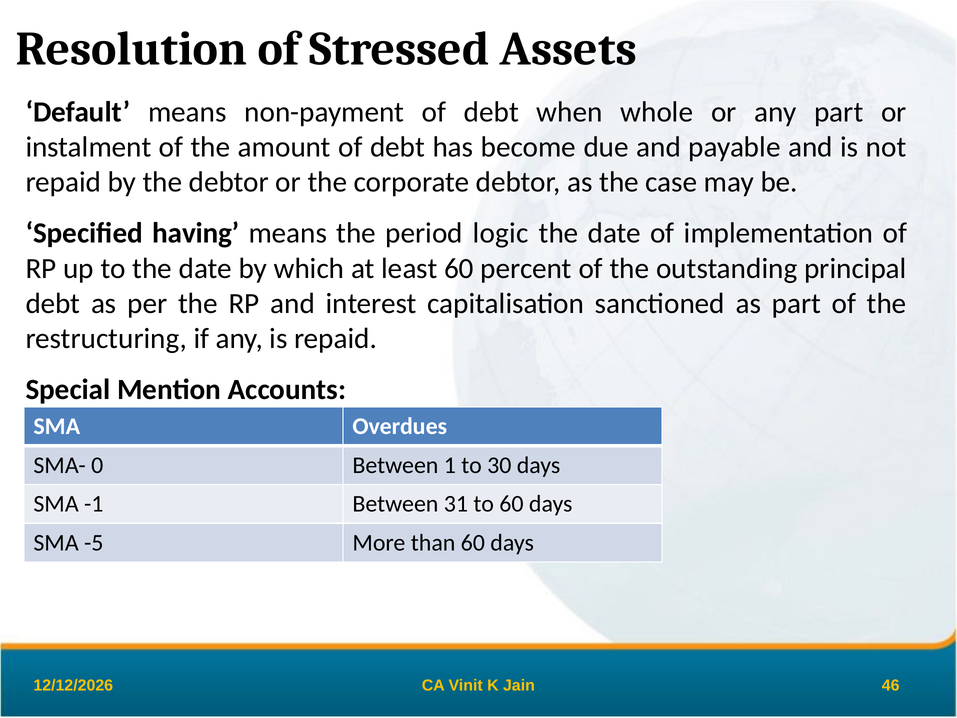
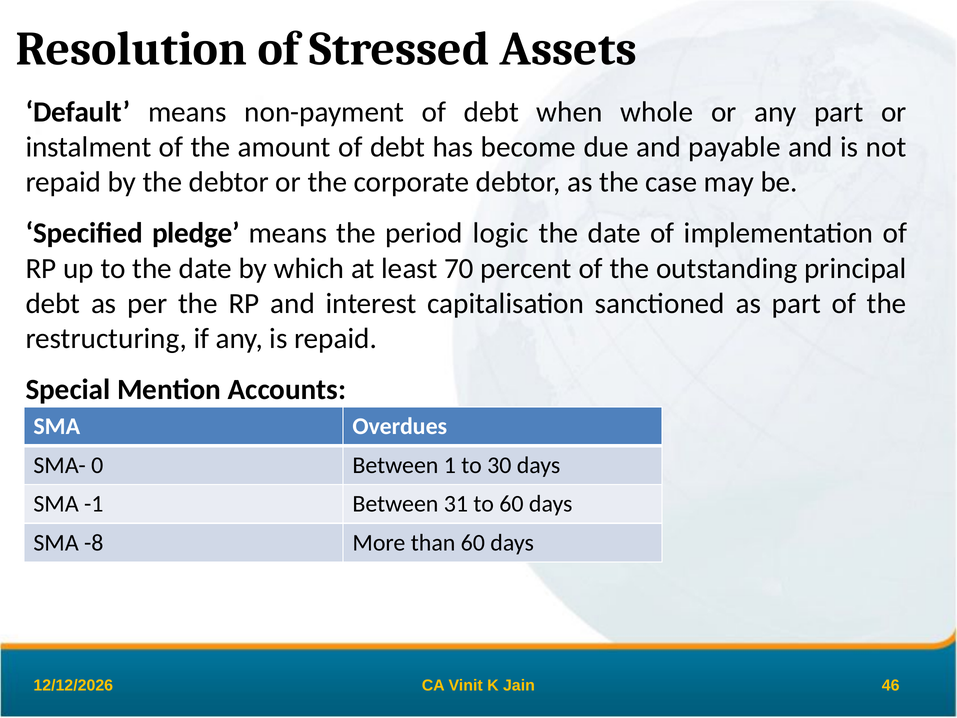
having: having -> pledge
least 60: 60 -> 70
-5: -5 -> -8
